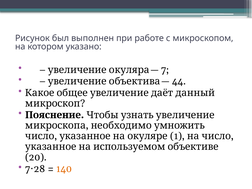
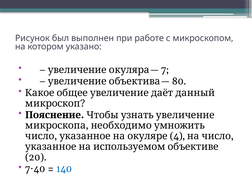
44: 44 -> 80
1: 1 -> 4
28: 28 -> 40
140 colour: orange -> blue
